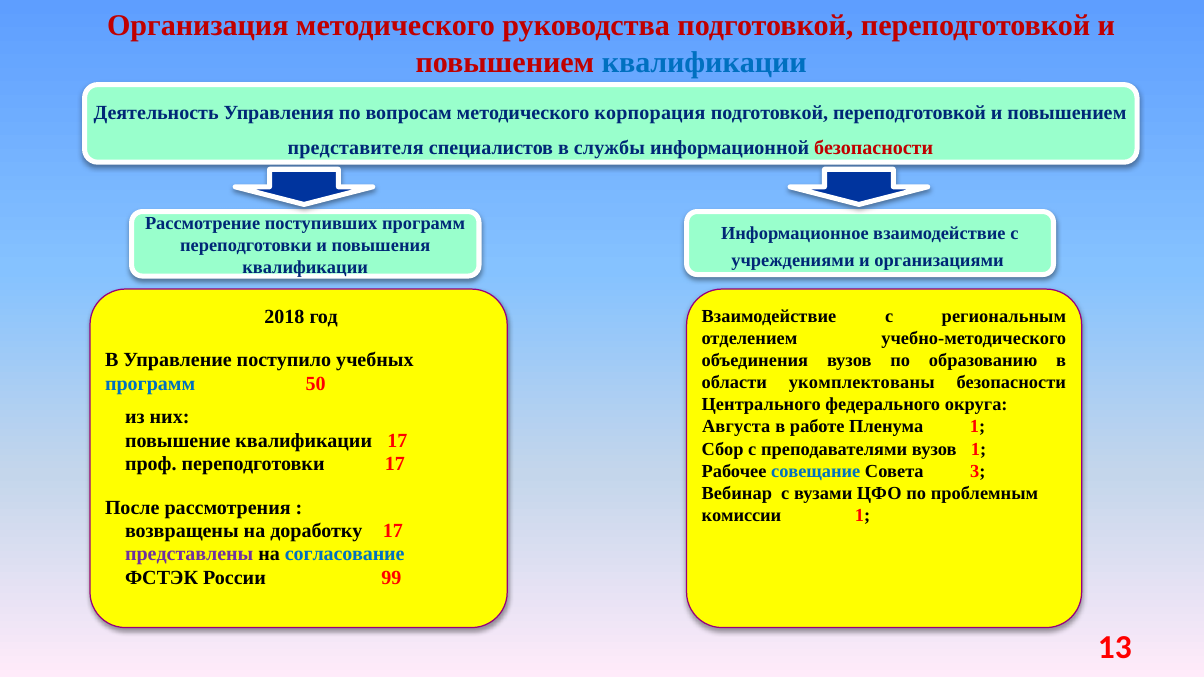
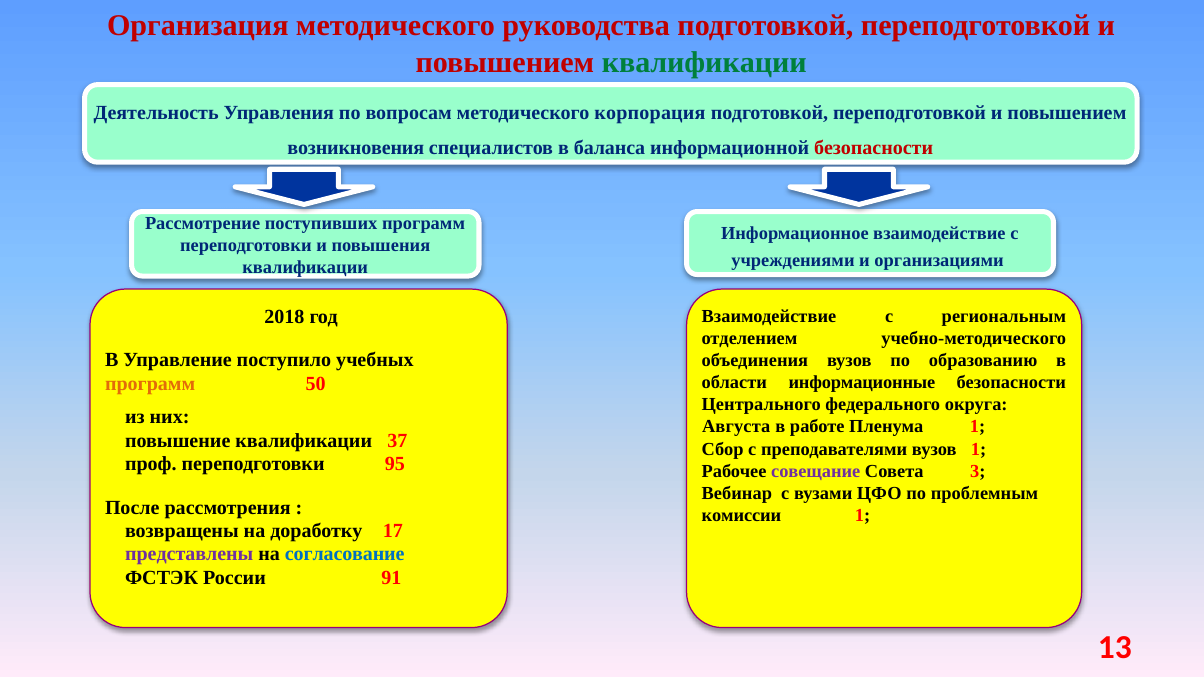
квалификации at (704, 62) colour: blue -> green
представителя: представителя -> возникновения
службы: службы -> баланса
укомплектованы: укомплектованы -> информационные
программ at (150, 384) colour: blue -> orange
квалификации 17: 17 -> 37
переподготовки 17: 17 -> 95
совещание colour: blue -> purple
99: 99 -> 91
